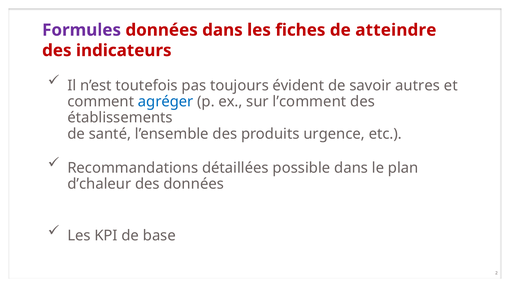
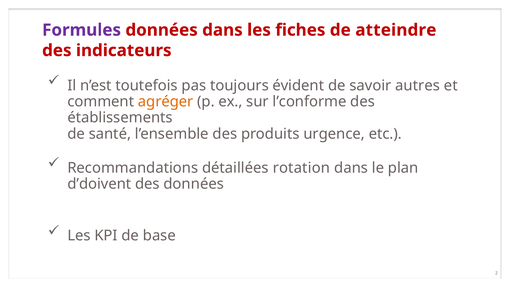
agréger colour: blue -> orange
l’comment: l’comment -> l’conforme
possible: possible -> rotation
d’chaleur: d’chaleur -> d’doivent
